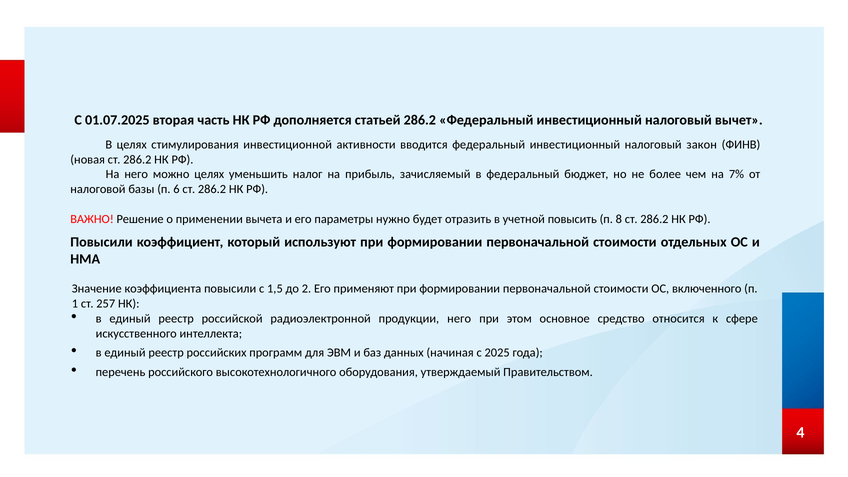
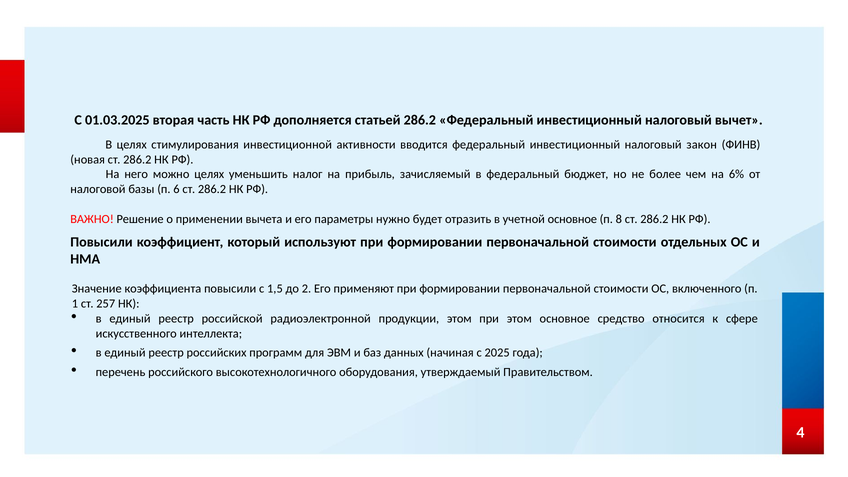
01.07.2025: 01.07.2025 -> 01.03.2025
7%: 7% -> 6%
учетной повысить: повысить -> основное
продукции него: него -> этом
